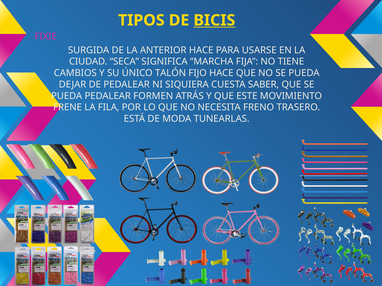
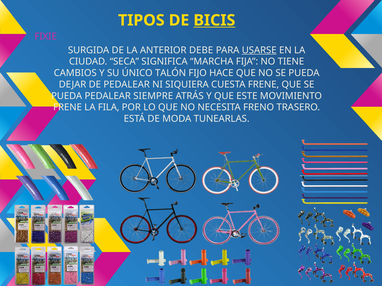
ANTERIOR HACE: HACE -> DEBE
USARSE underline: none -> present
CUESTA SABER: SABER -> FRENE
FORMEN: FORMEN -> SIEMPRE
